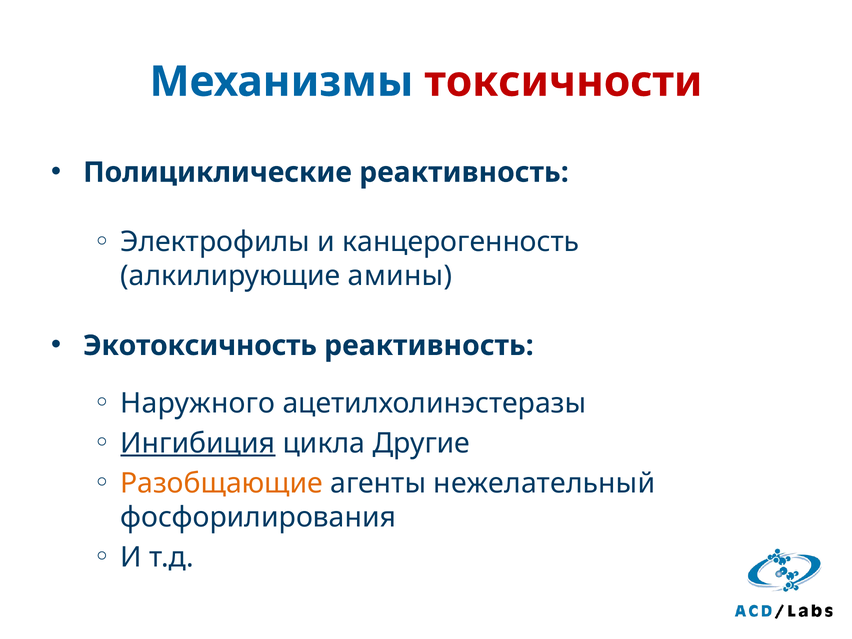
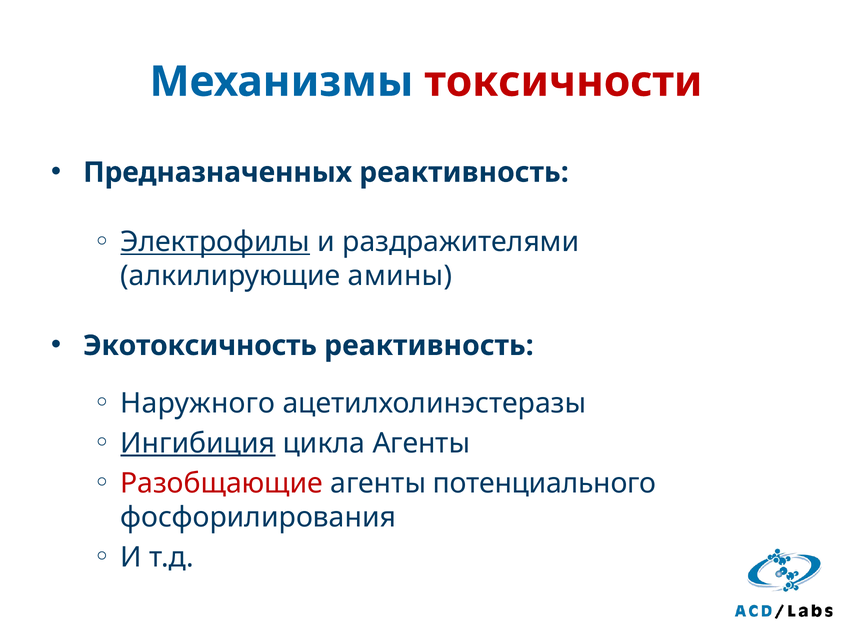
Полициклические: Полициклические -> Предназначенных
Электрофилы underline: none -> present
канцерогенность: канцерогенность -> раздражителями
цикла Другие: Другие -> Агенты
Разобщающие colour: orange -> red
нежелательный: нежелательный -> потенциального
